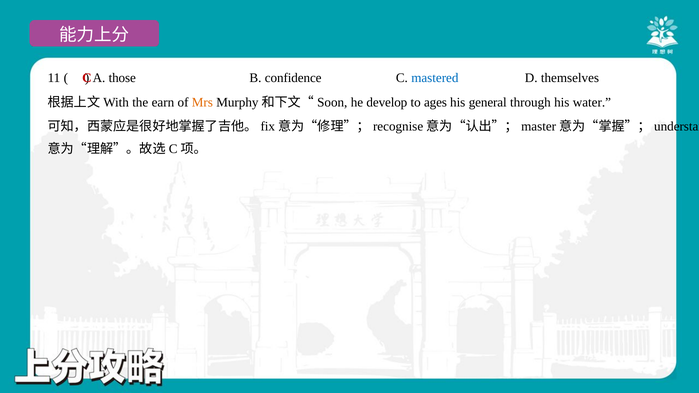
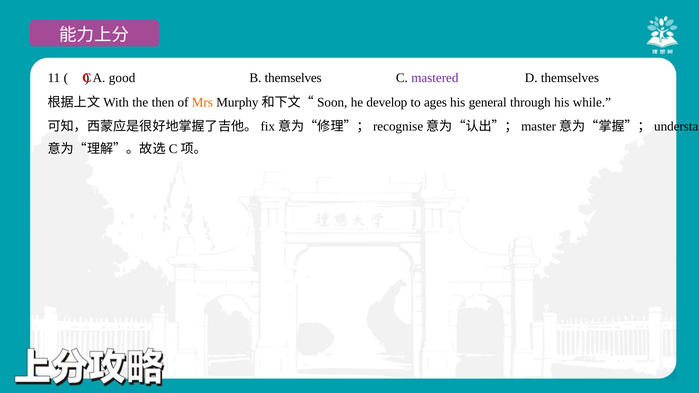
those: those -> good
B confidence: confidence -> themselves
mastered colour: blue -> purple
earn: earn -> then
water: water -> while
